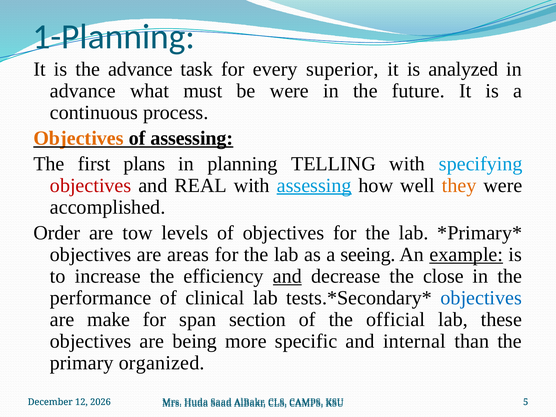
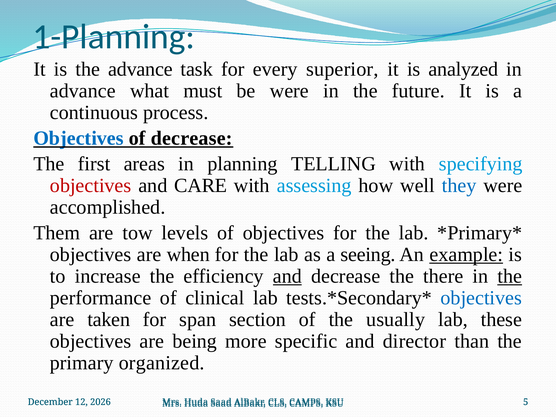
Objectives at (79, 138) colour: orange -> blue
of assessing: assessing -> decrease
plans: plans -> areas
REAL: REAL -> CARE
assessing at (314, 185) underline: present -> none
they colour: orange -> blue
Order: Order -> Them
areas: areas -> when
close: close -> there
the at (510, 276) underline: none -> present
make: make -> taken
official: official -> usually
internal: internal -> director
